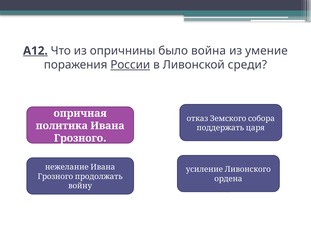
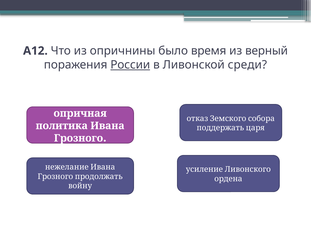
А12 underline: present -> none
война: война -> время
умение: умение -> верный
